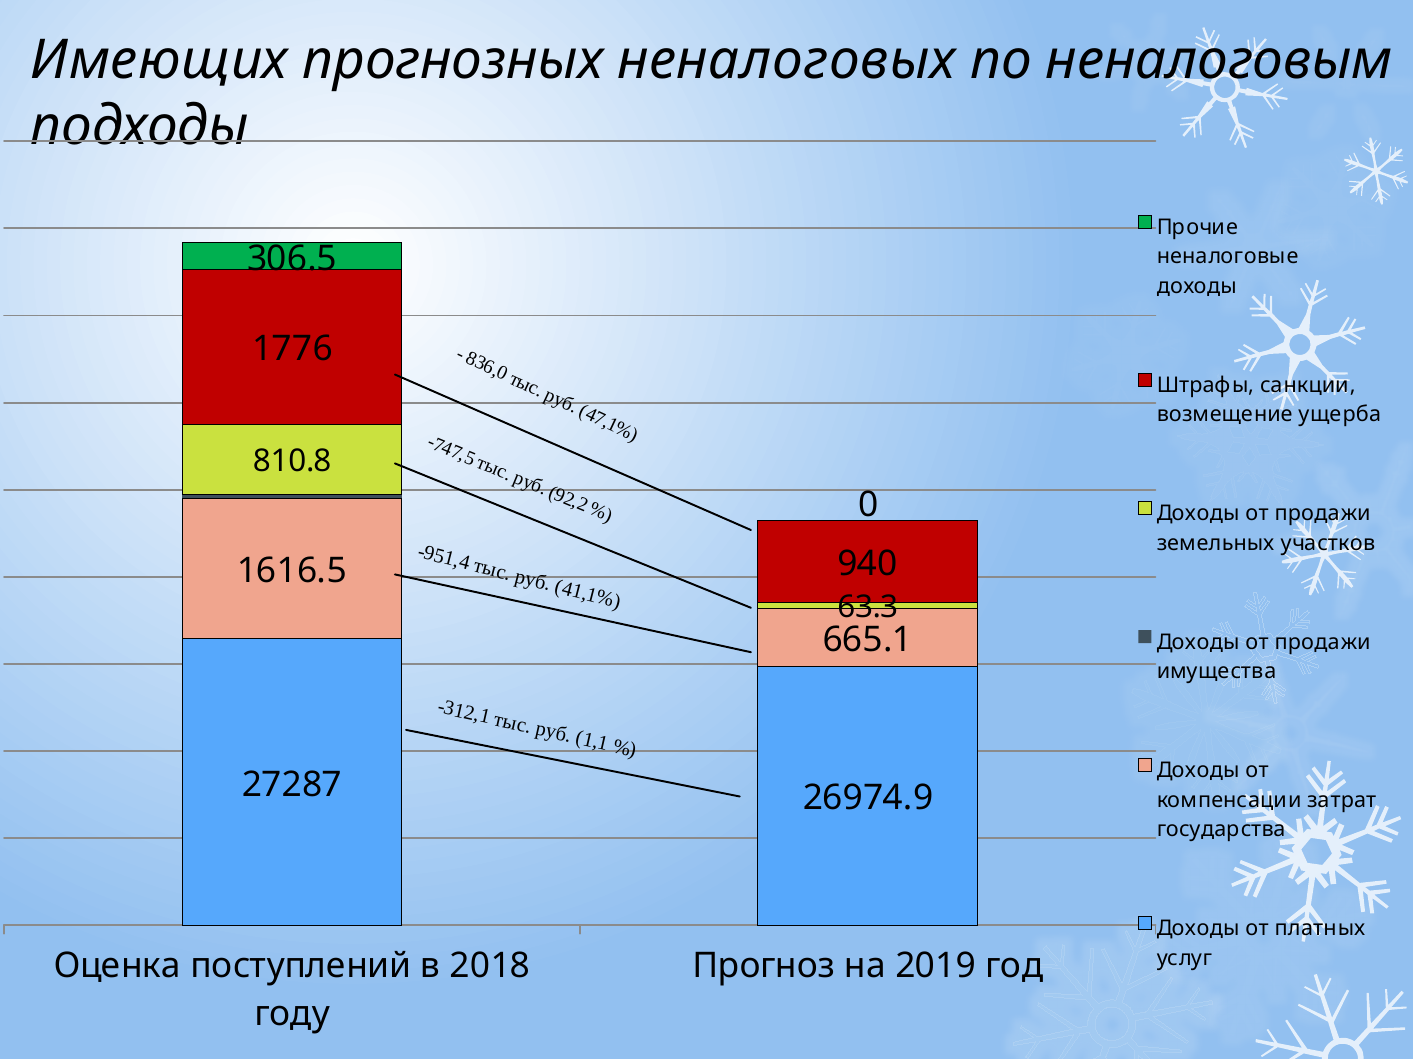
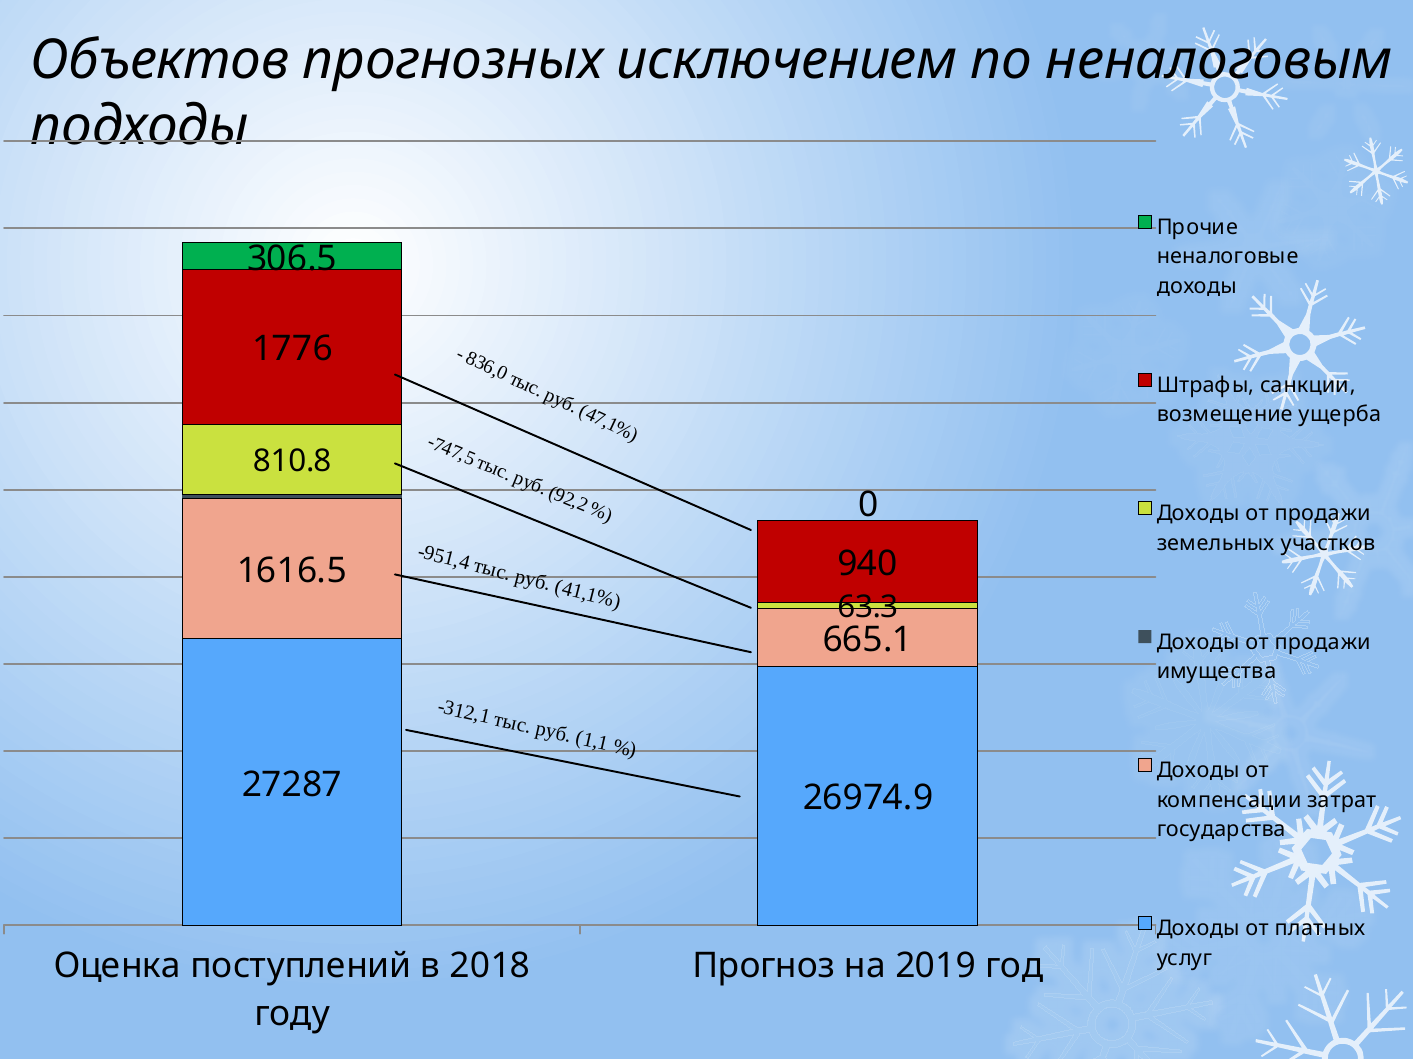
Имеющих: Имеющих -> Объектов
неналоговых: неналоговых -> исключением
